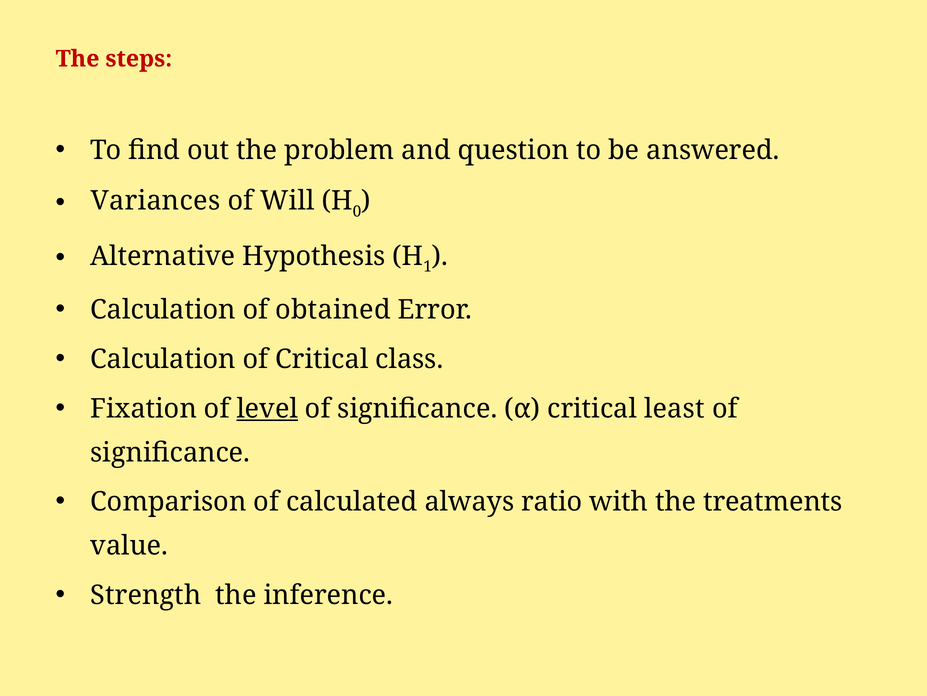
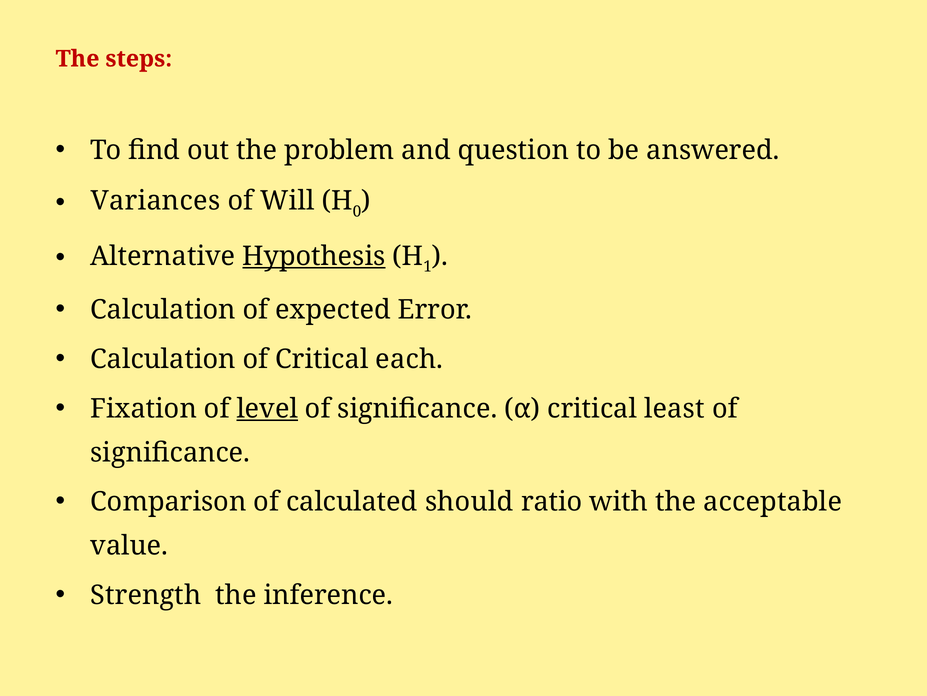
Hypothesis underline: none -> present
obtained: obtained -> expected
class: class -> each
always: always -> should
treatments: treatments -> acceptable
